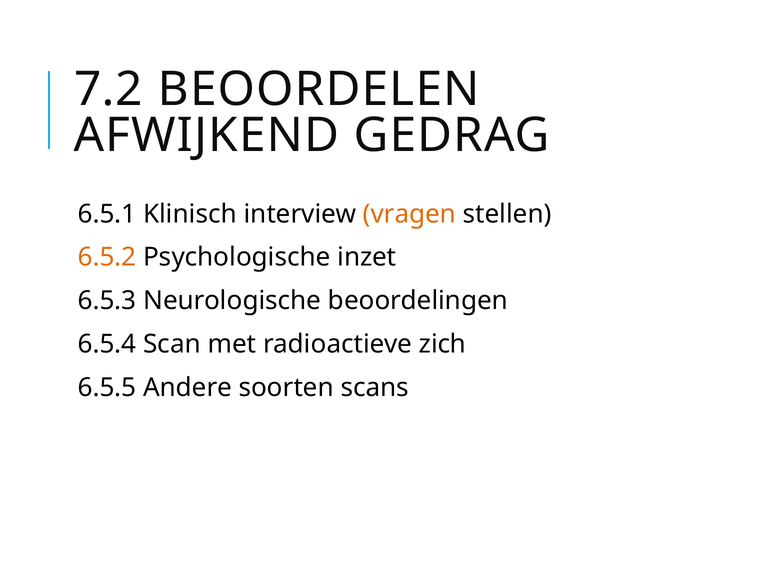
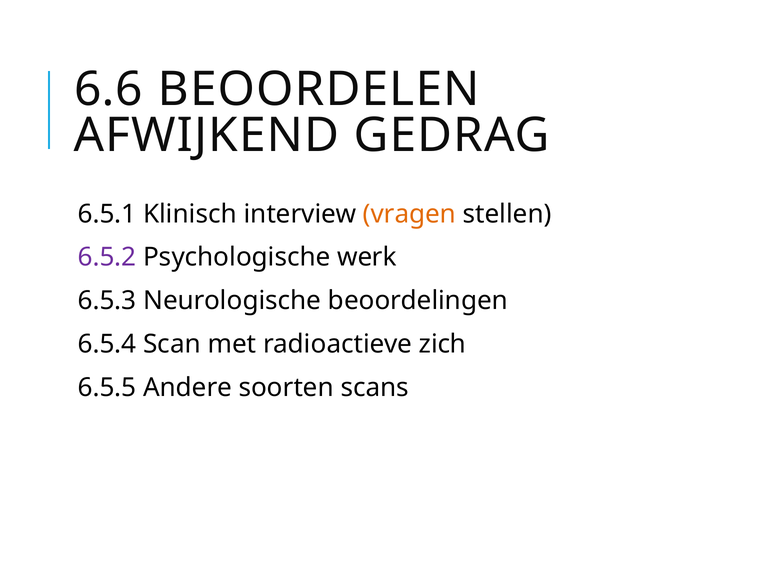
7.2: 7.2 -> 6.6
6.5.2 colour: orange -> purple
inzet: inzet -> werk
